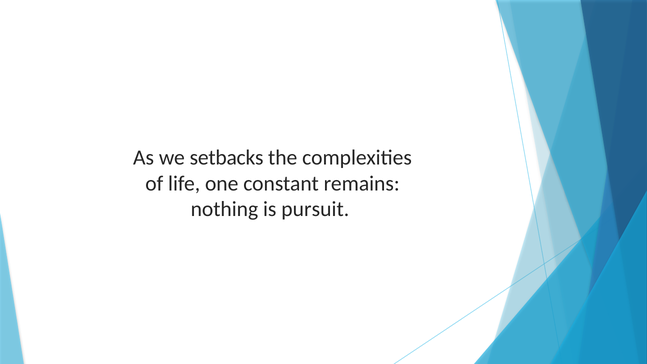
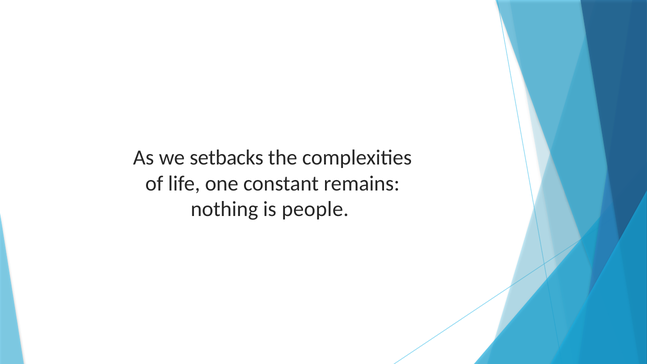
pursuit: pursuit -> people
